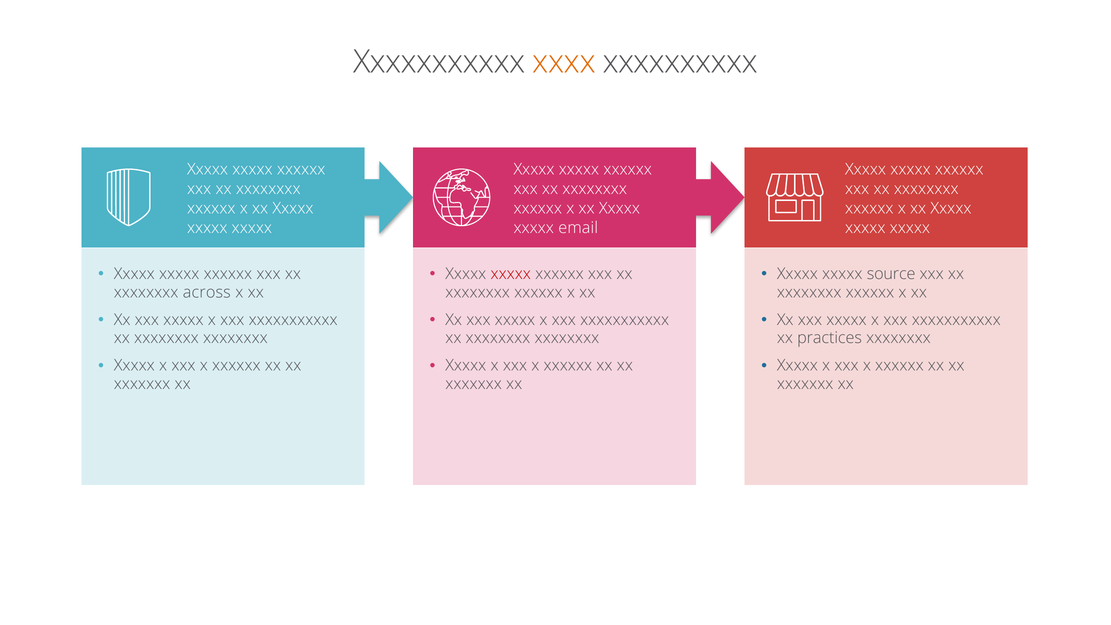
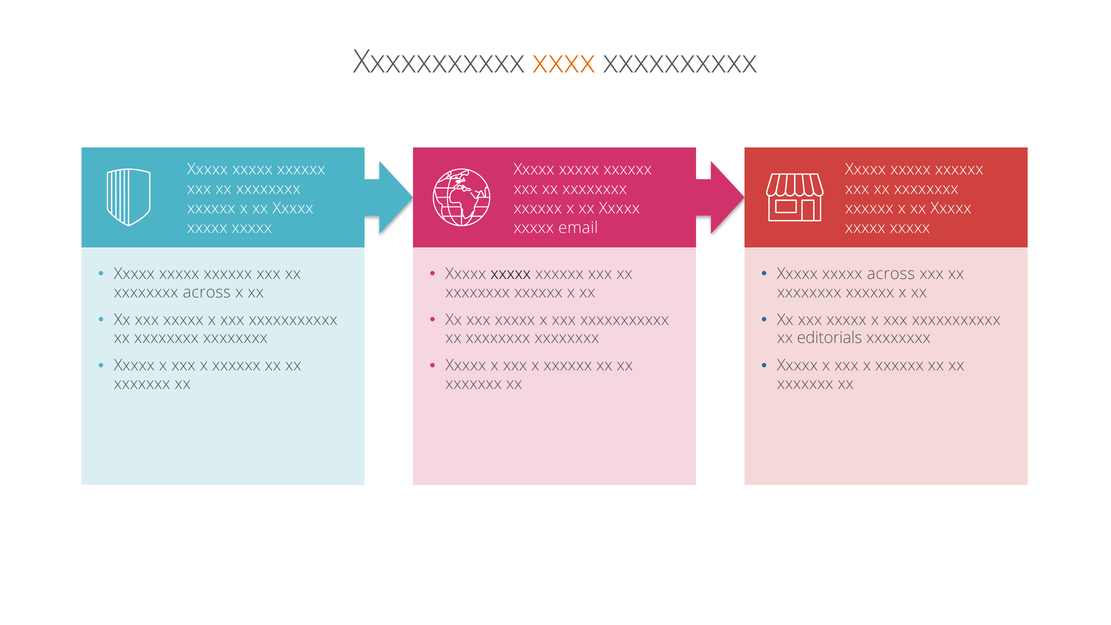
xxxxx at (511, 274) colour: red -> black
xxxxx source: source -> across
practices: practices -> editorials
